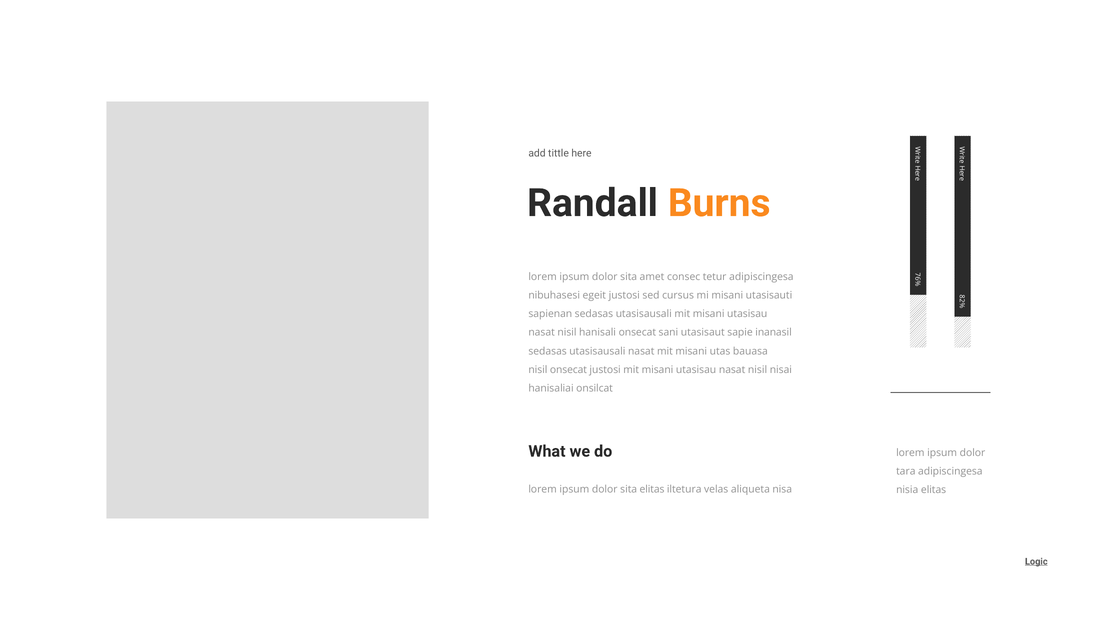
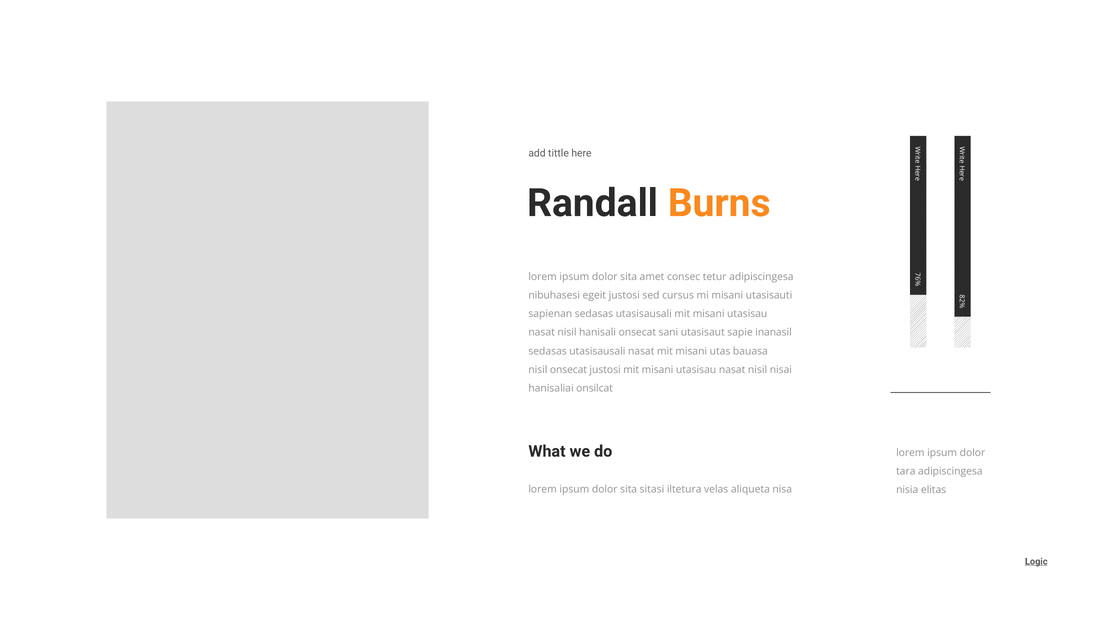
sita elitas: elitas -> sitasi
